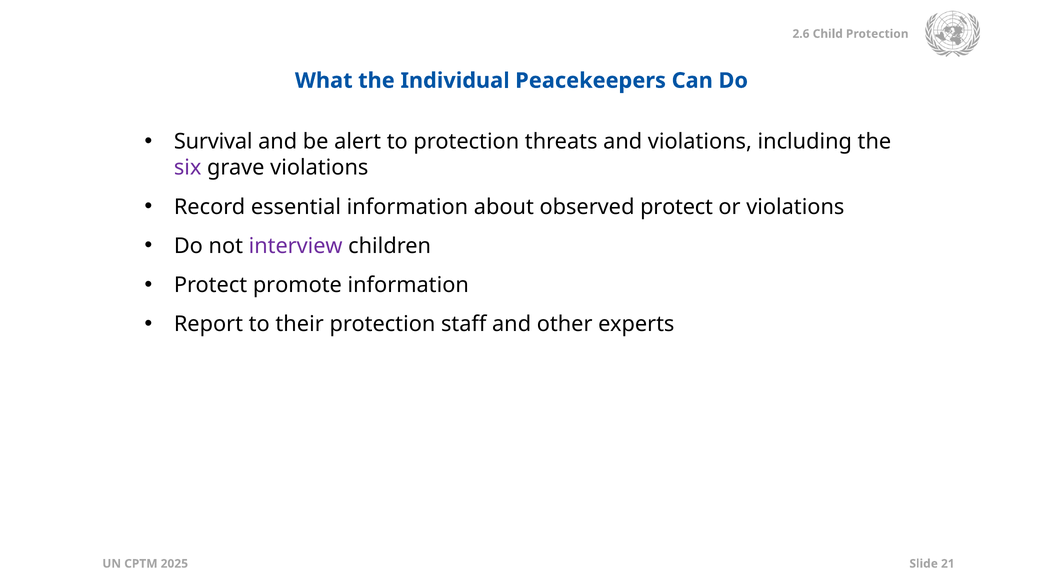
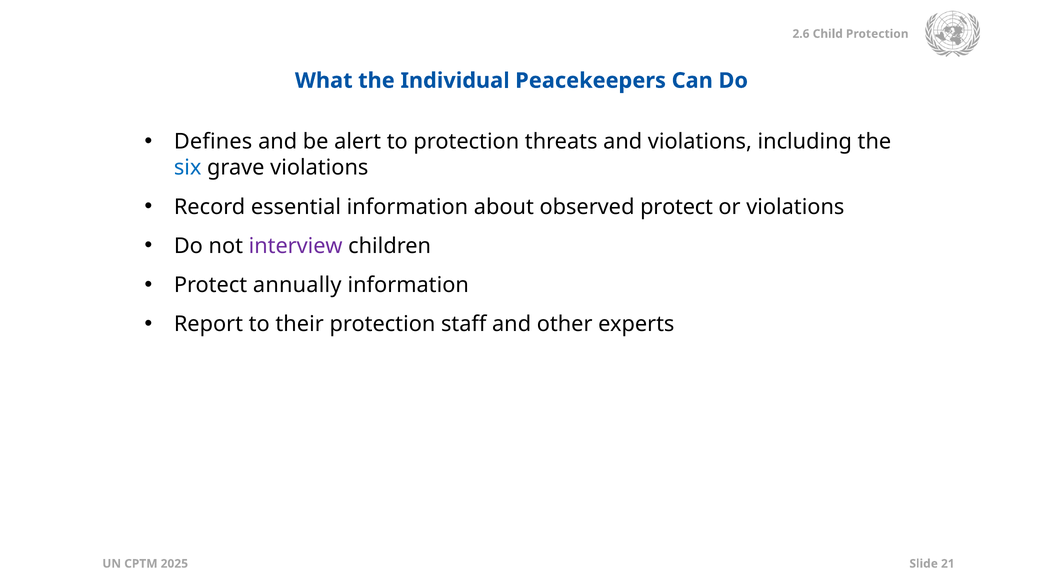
Survival: Survival -> Defines
six colour: purple -> blue
promote: promote -> annually
